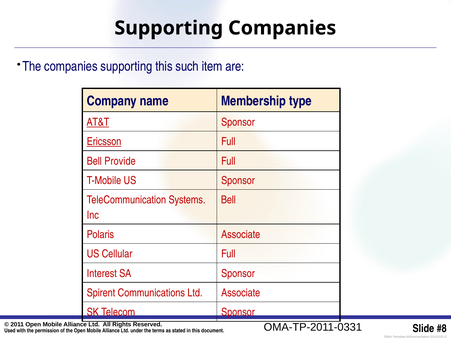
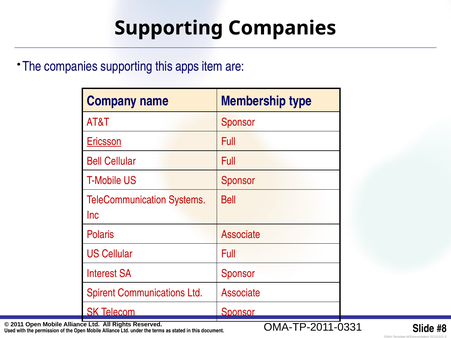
such: such -> apps
AT&T underline: present -> none
Bell Provide: Provide -> Cellular
